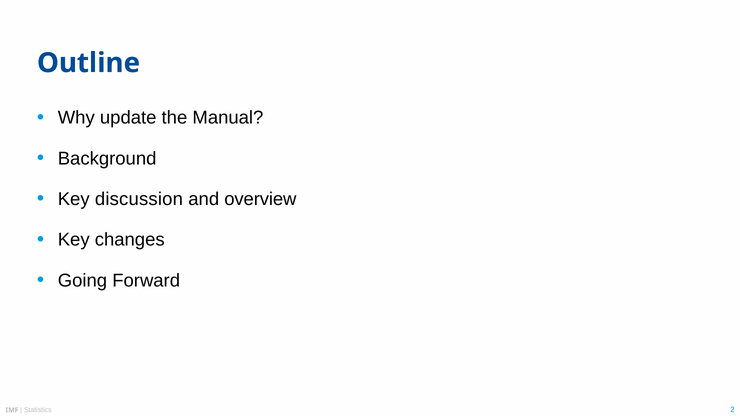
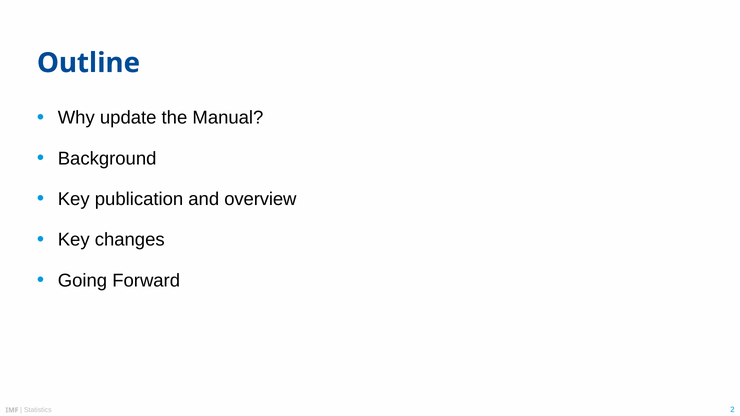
discussion: discussion -> publication
